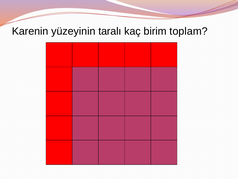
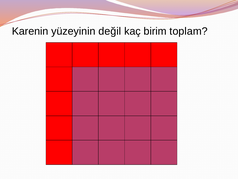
taralı: taralı -> değil
